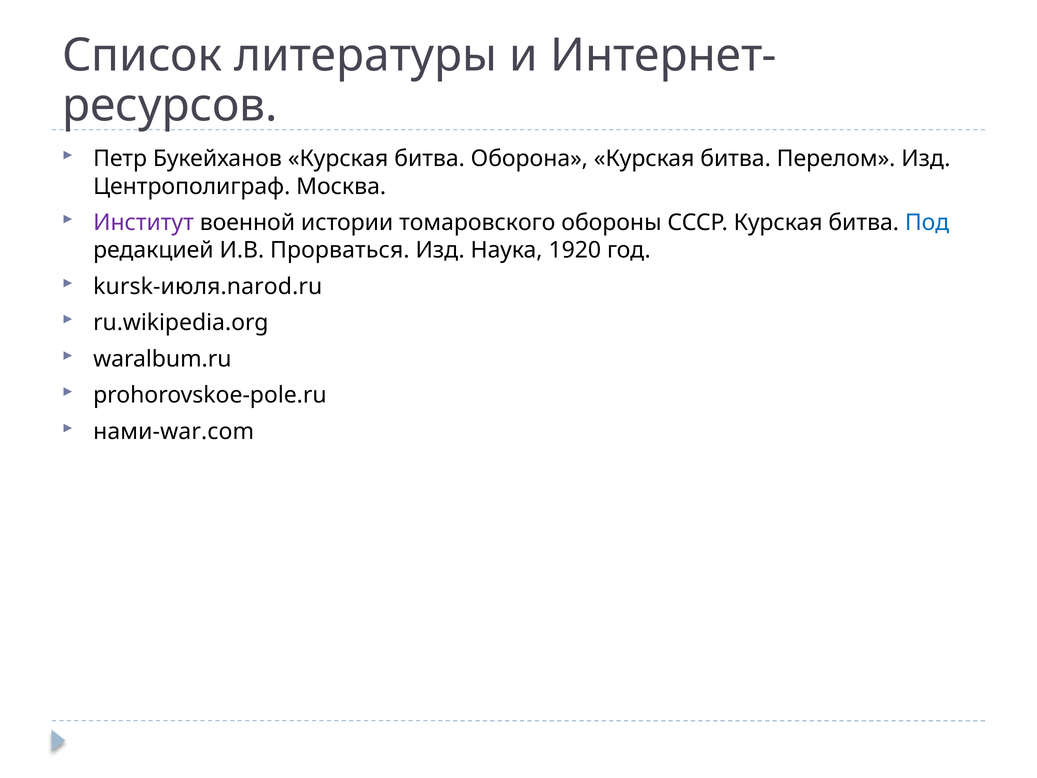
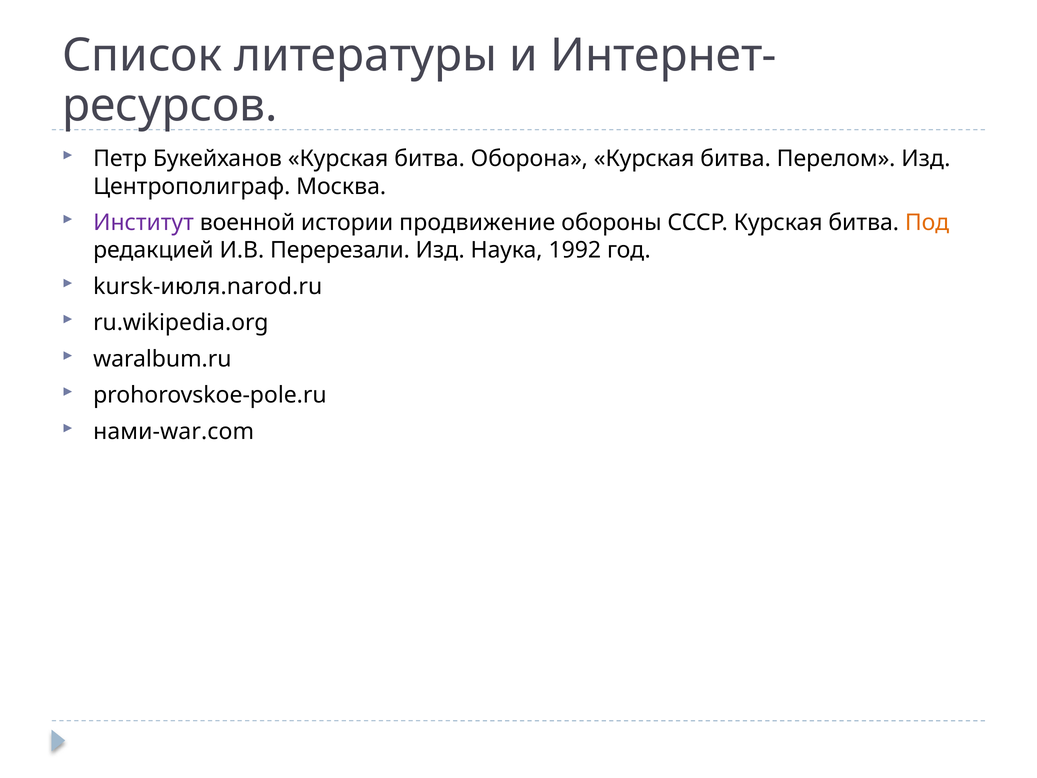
томаровского: томаровского -> продвижение
Под colour: blue -> orange
Прорваться: Прорваться -> Перерезали
1920: 1920 -> 1992
